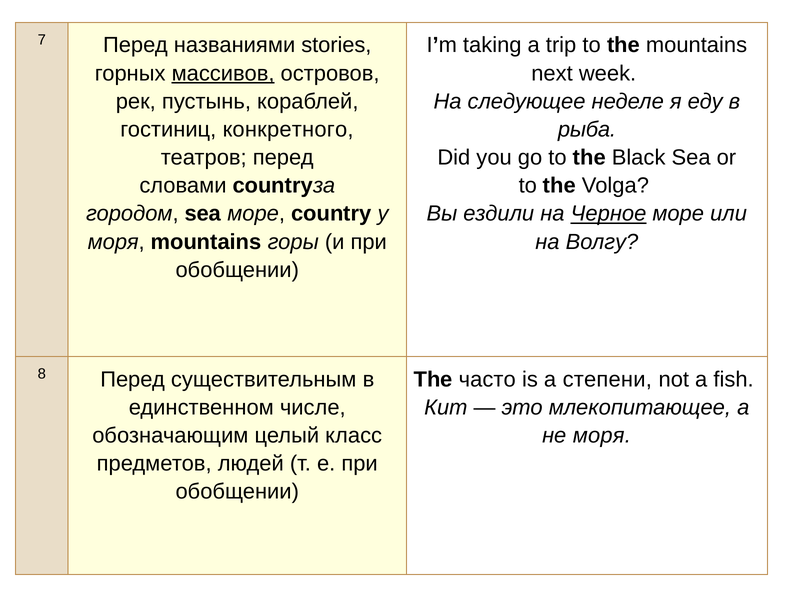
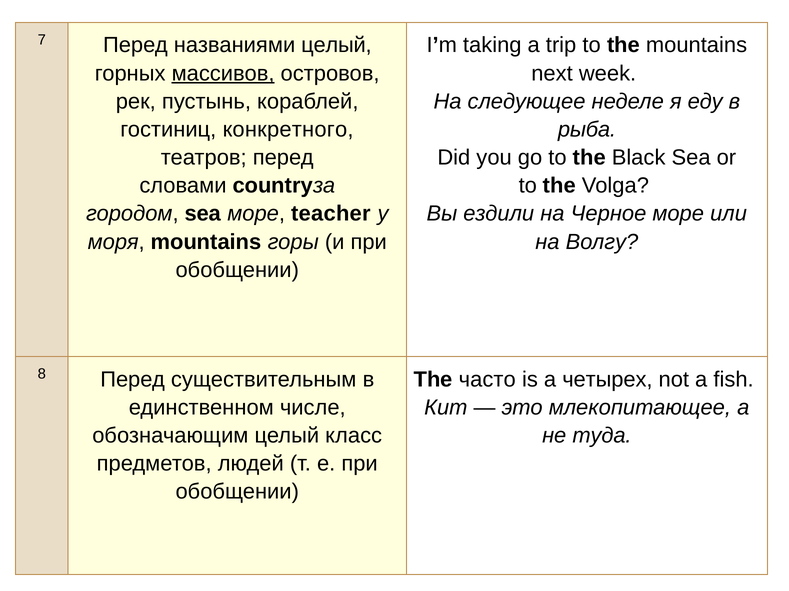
названиями stories: stories -> целый
country: country -> teacher
Черное underline: present -> none
степени: степени -> четырех
не моря: моря -> туда
